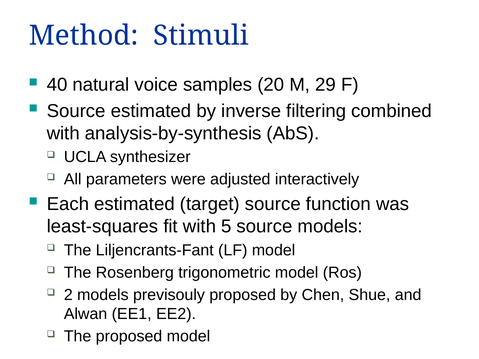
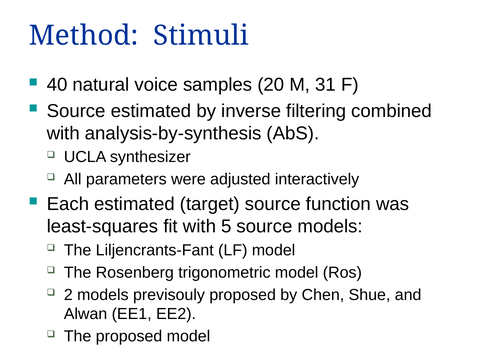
29: 29 -> 31
